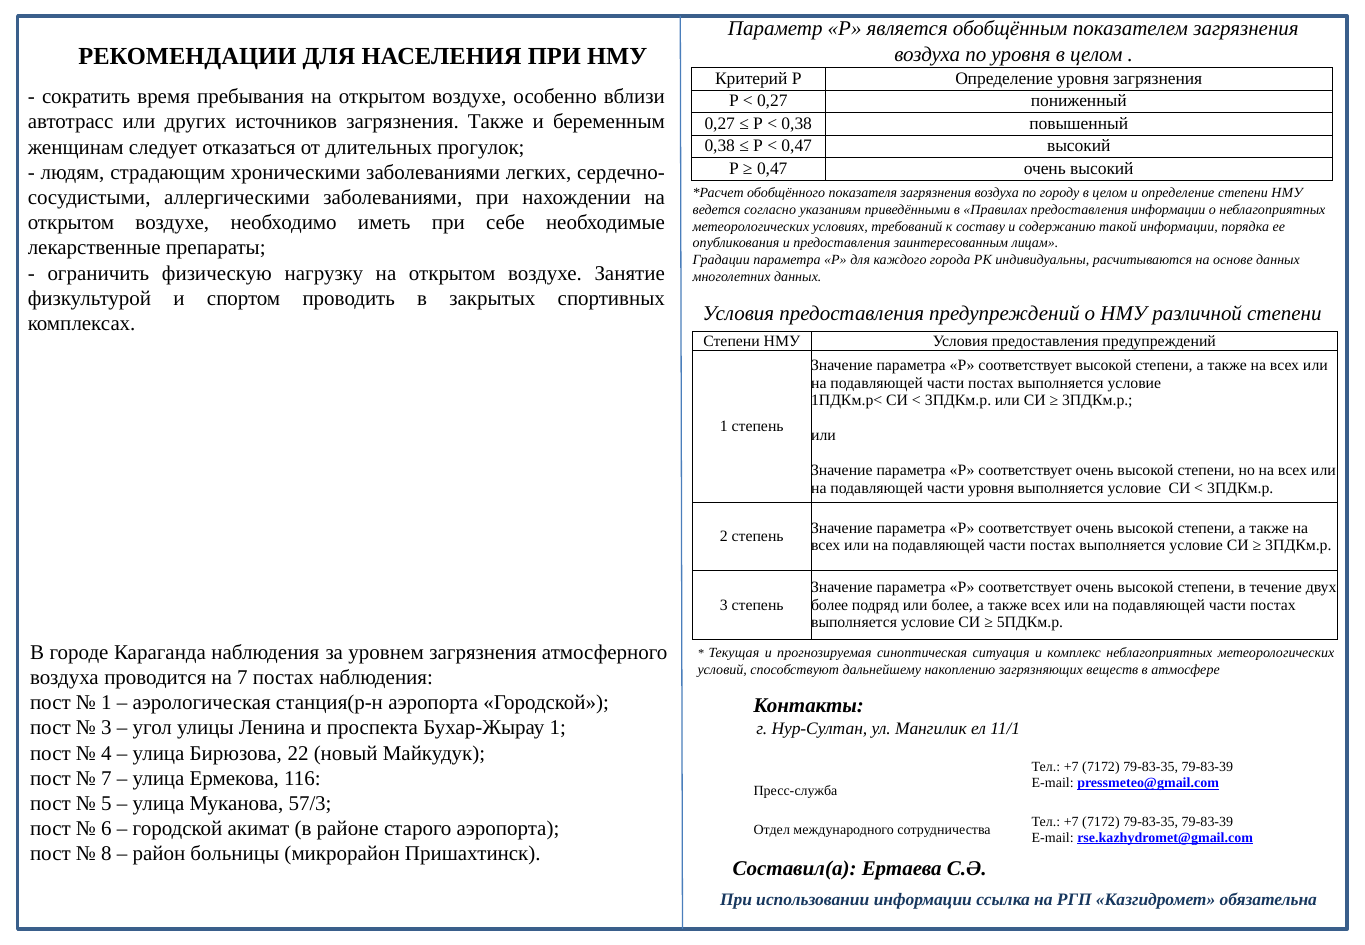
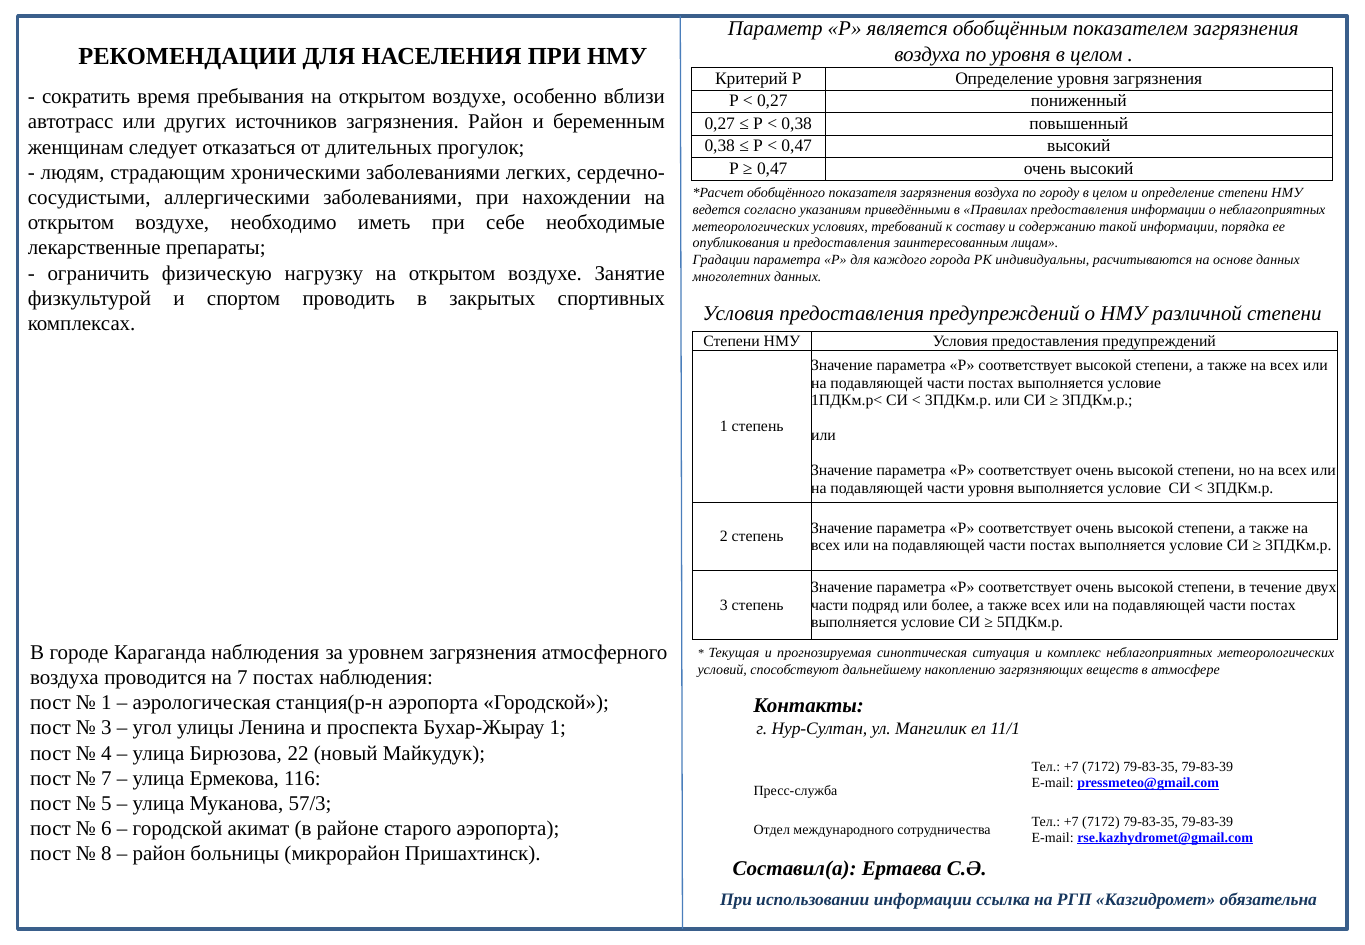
загрязнения Также: Также -> Район
более at (830, 605): более -> части
